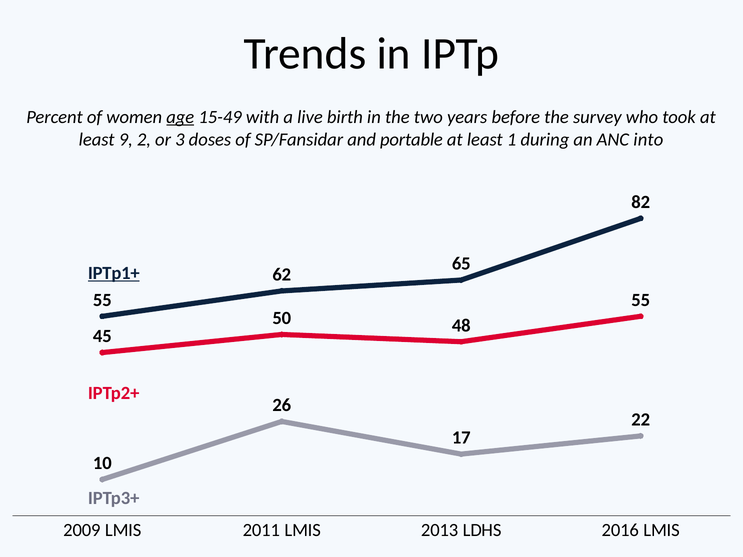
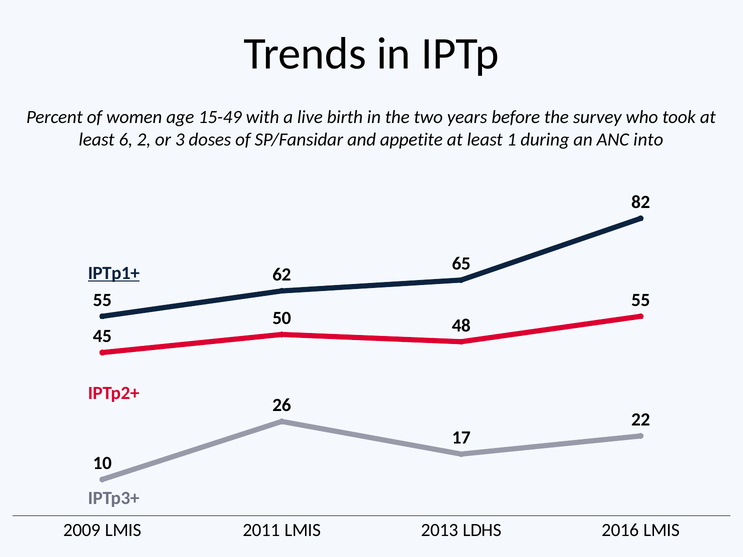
age underline: present -> none
9: 9 -> 6
portable: portable -> appetite
